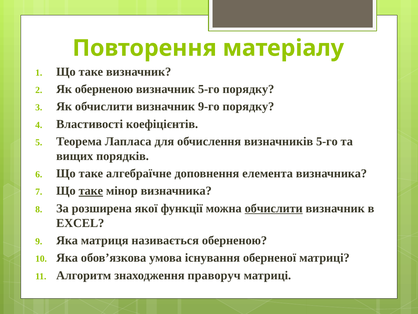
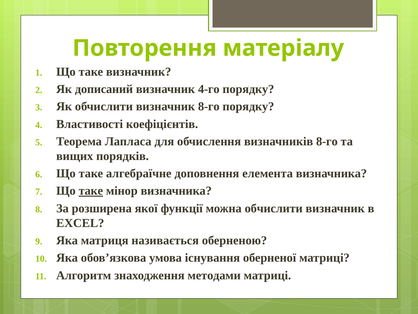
Як оберненою: оберненою -> дописаний
визначник 5-го: 5-го -> 4-го
визначник 9-го: 9-го -> 8-го
визначників 5-го: 5-го -> 8-го
обчислити at (274, 208) underline: present -> none
праворуч: праворуч -> методами
